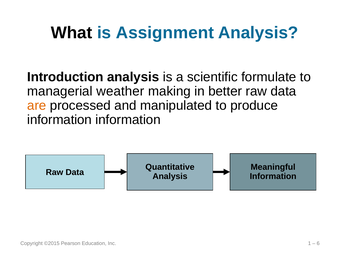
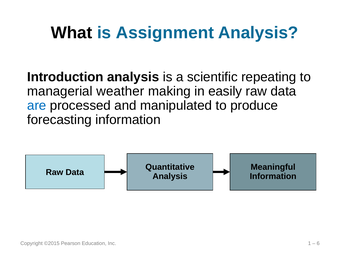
formulate: formulate -> repeating
better: better -> easily
are colour: orange -> blue
information at (60, 120): information -> forecasting
